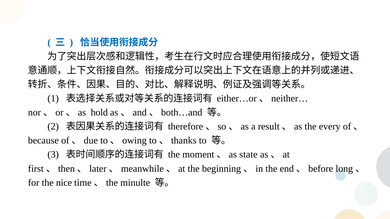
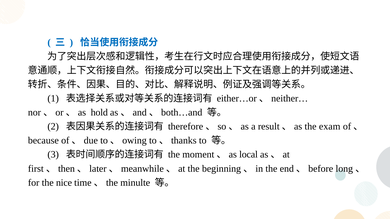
every: every -> exam
state: state -> local
